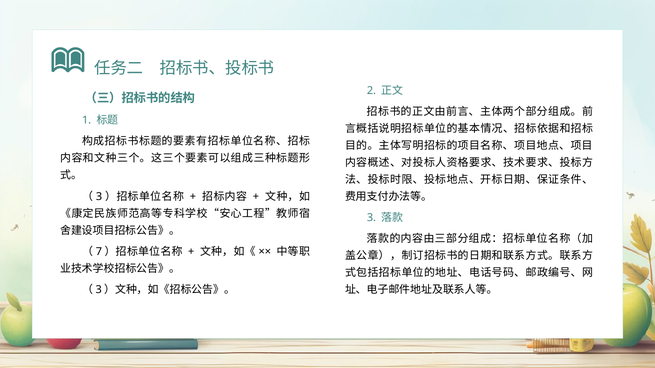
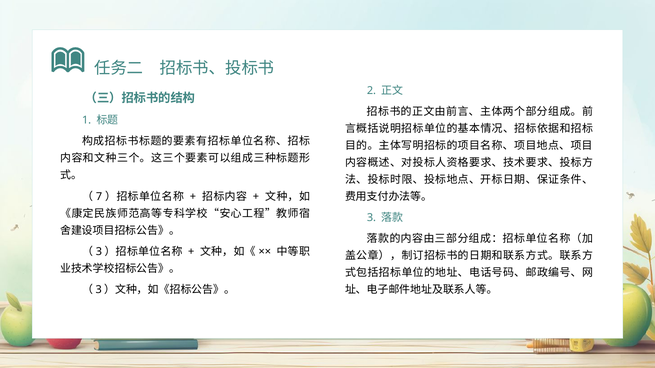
3 at (99, 197): 3 -> 7
7 at (99, 252): 7 -> 3
